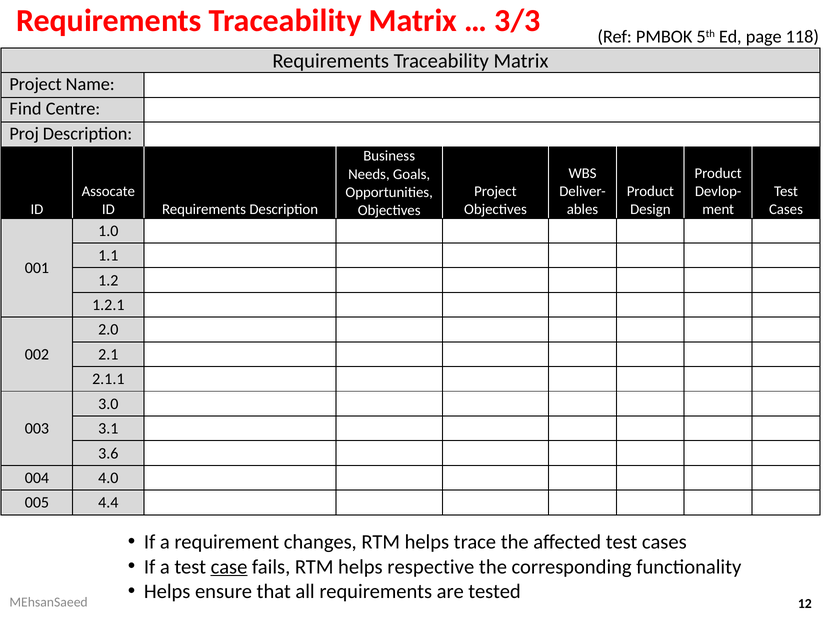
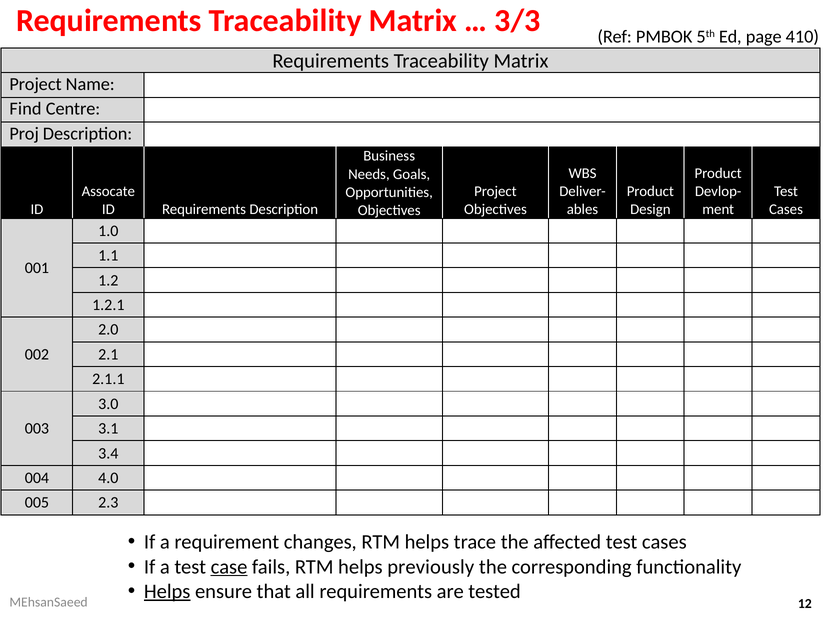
118: 118 -> 410
3.6: 3.6 -> 3.4
4.4: 4.4 -> 2.3
respective: respective -> previously
Helps at (167, 592) underline: none -> present
